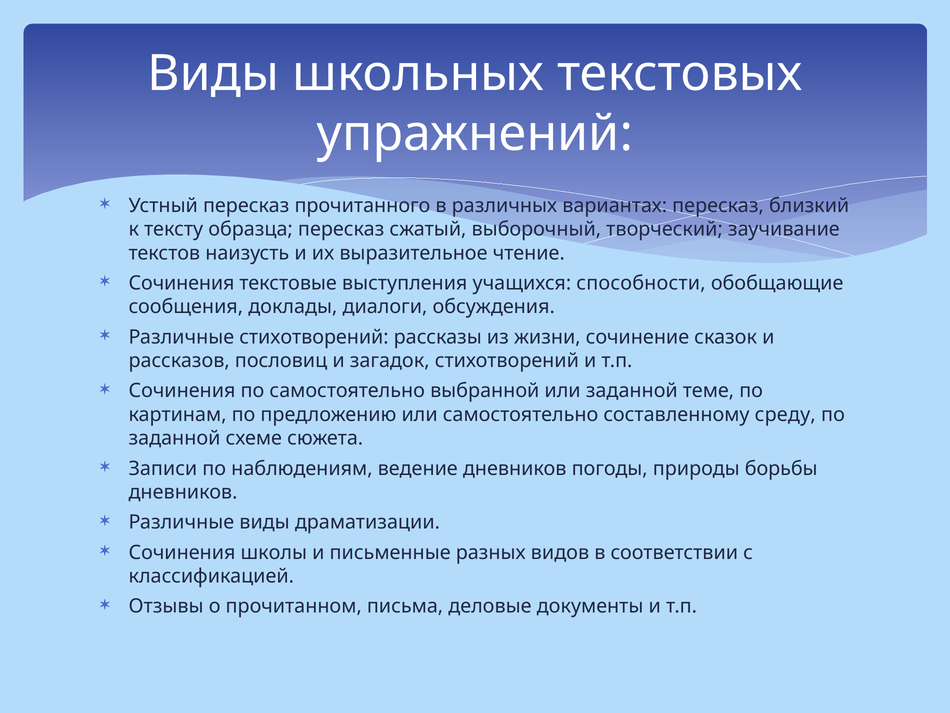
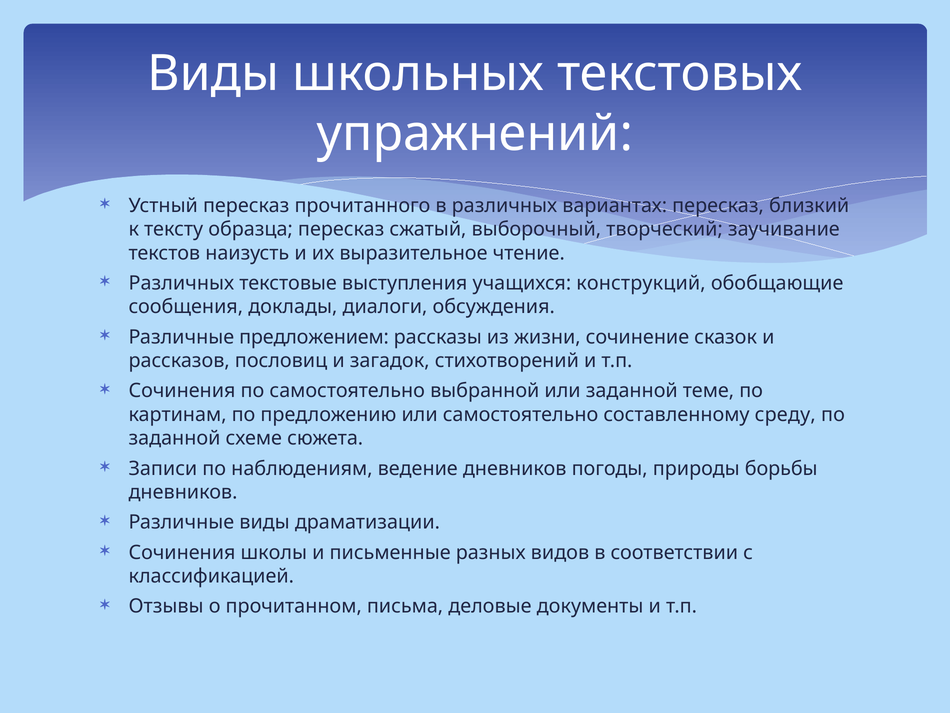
Сочинения at (182, 283): Сочинения -> Различных
способности: способности -> конструкций
Различные стихотворений: стихотворений -> предложением
